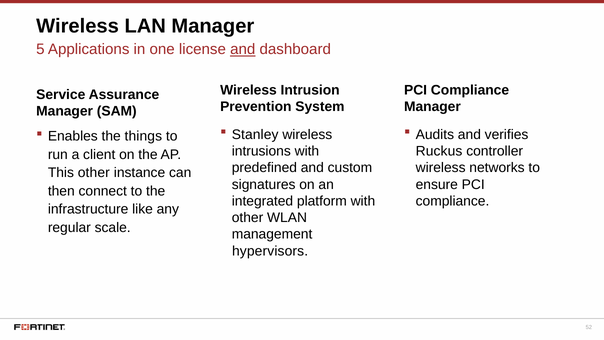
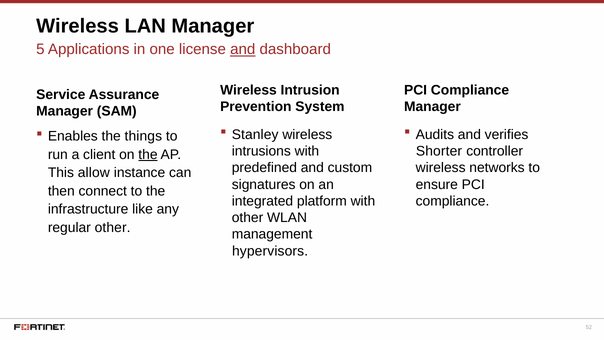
Ruckus: Ruckus -> Shorter
the at (148, 155) underline: none -> present
This other: other -> allow
regular scale: scale -> other
